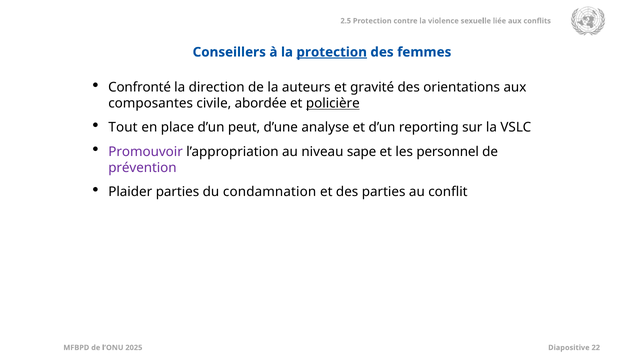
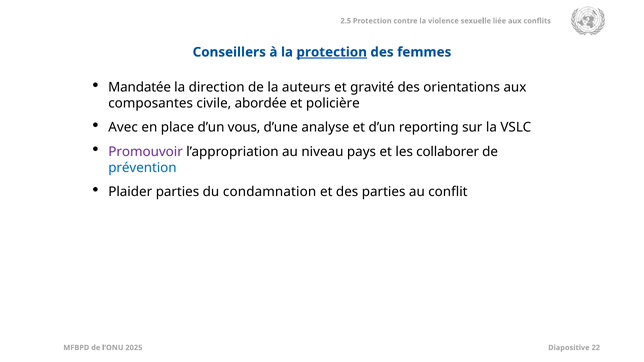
Confronté: Confronté -> Mandatée
policière underline: present -> none
Tout: Tout -> Avec
peut: peut -> vous
sape: sape -> pays
personnel: personnel -> collaborer
prévention colour: purple -> blue
